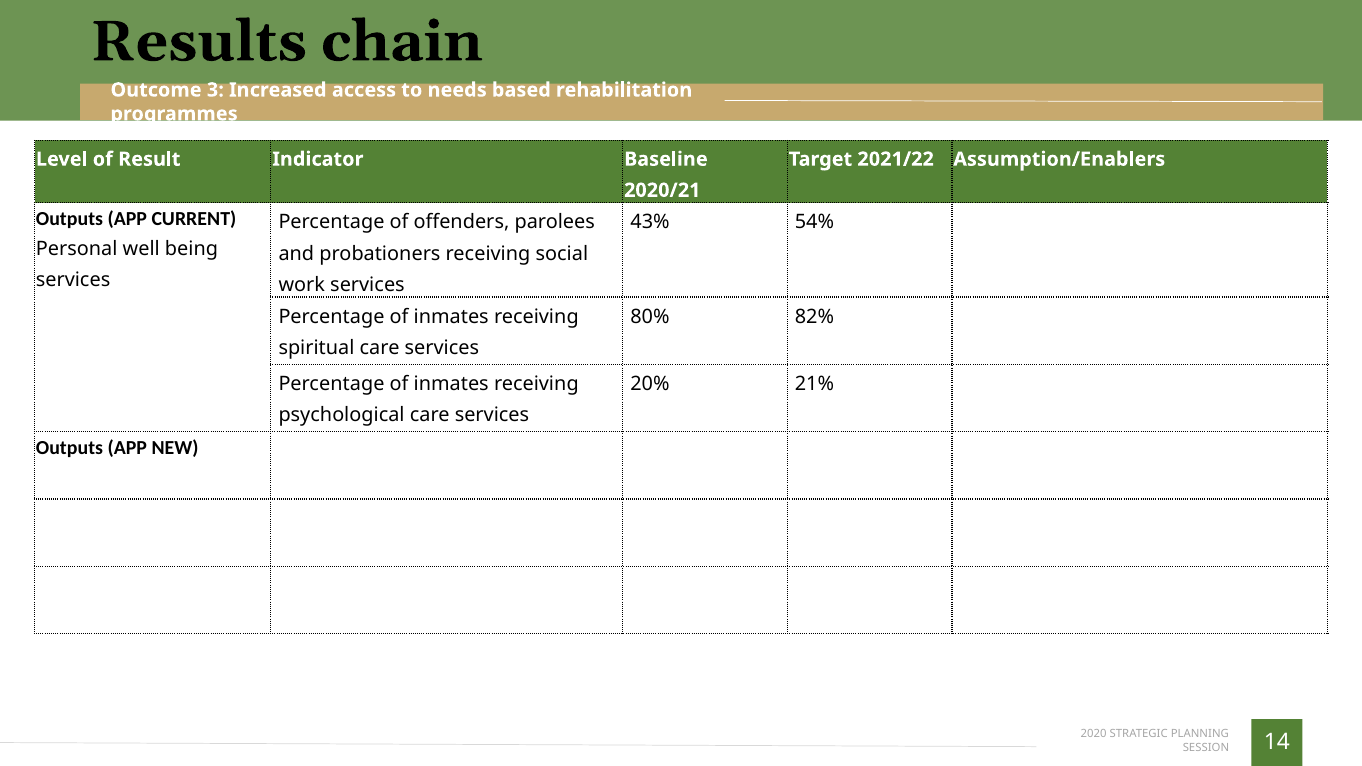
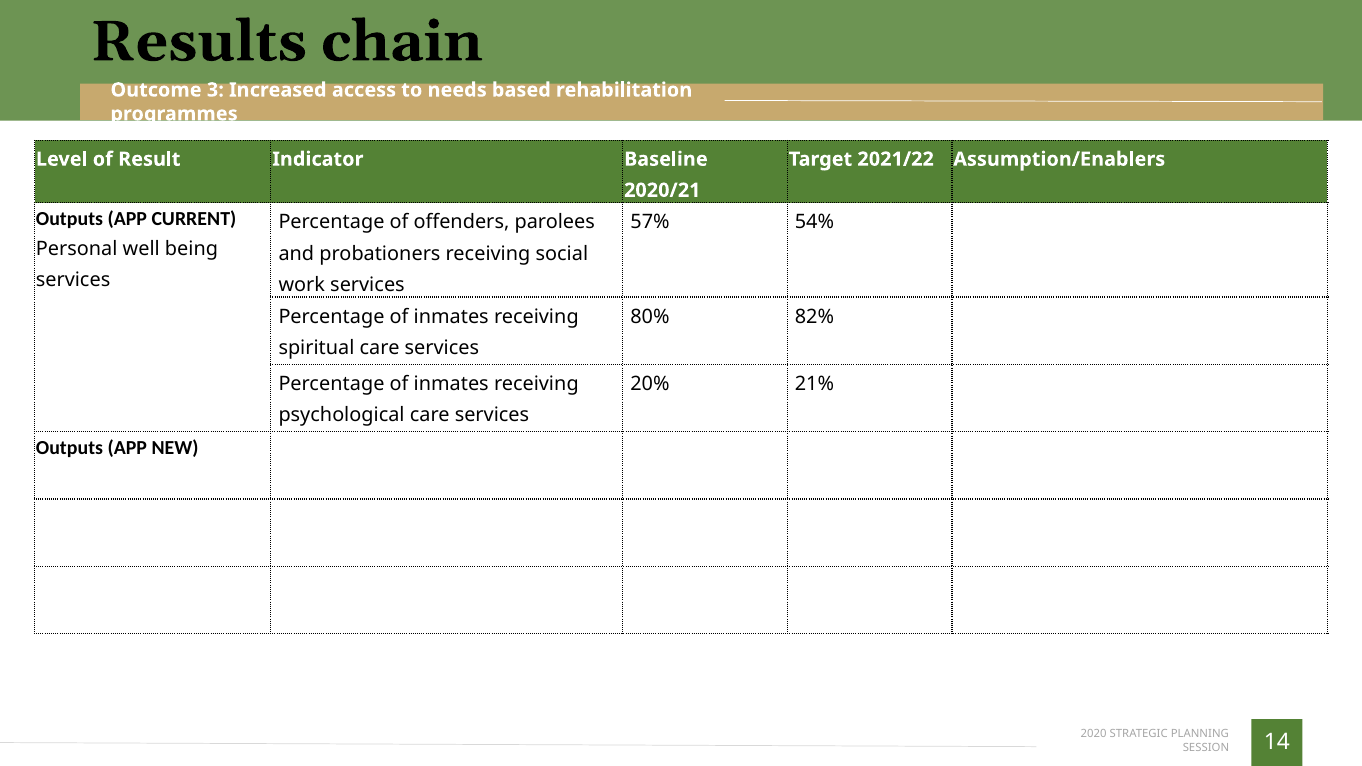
43%: 43% -> 57%
